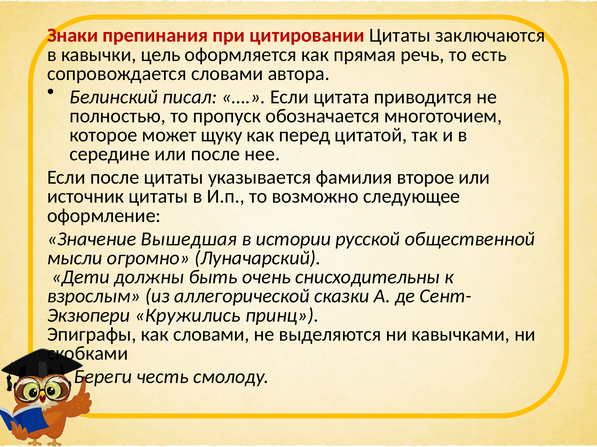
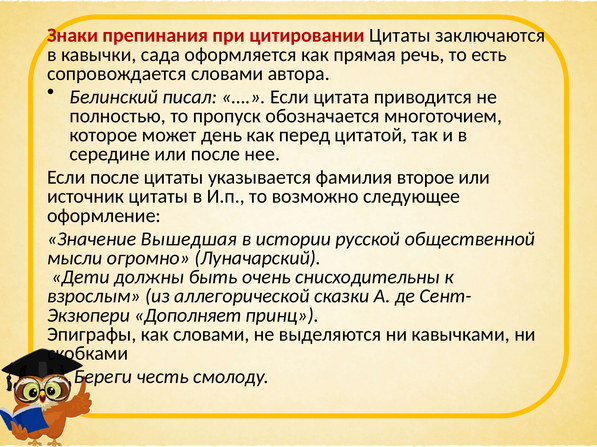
цель: цель -> сада
щуку: щуку -> день
Кружились: Кружились -> Дополняет
